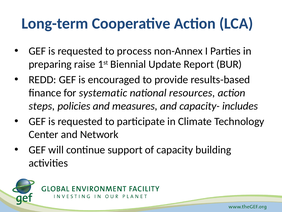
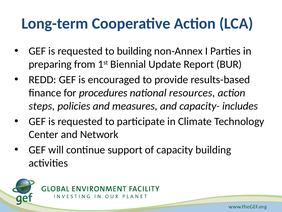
to process: process -> building
raise: raise -> from
systematic: systematic -> procedures
